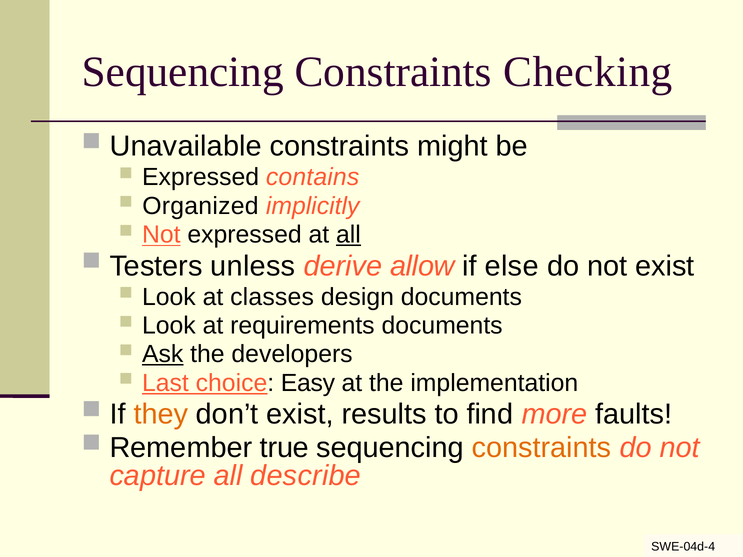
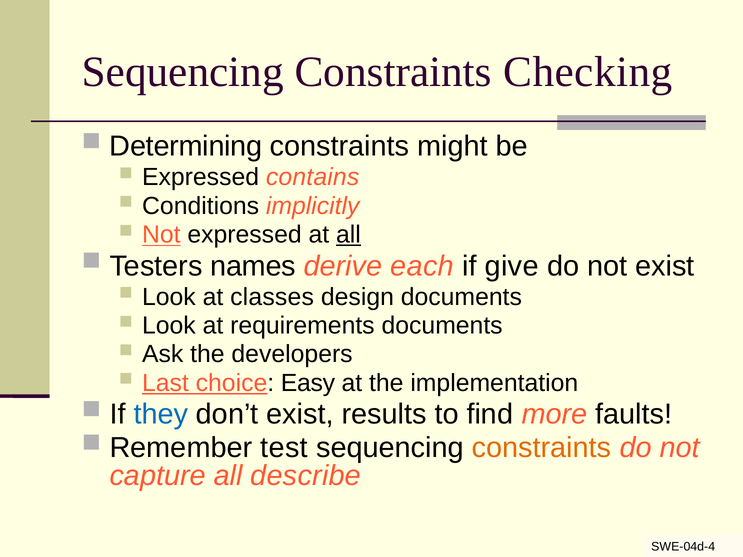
Unavailable: Unavailable -> Determining
Organized: Organized -> Conditions
unless: unless -> names
allow: allow -> each
else: else -> give
Ask underline: present -> none
they colour: orange -> blue
true: true -> test
